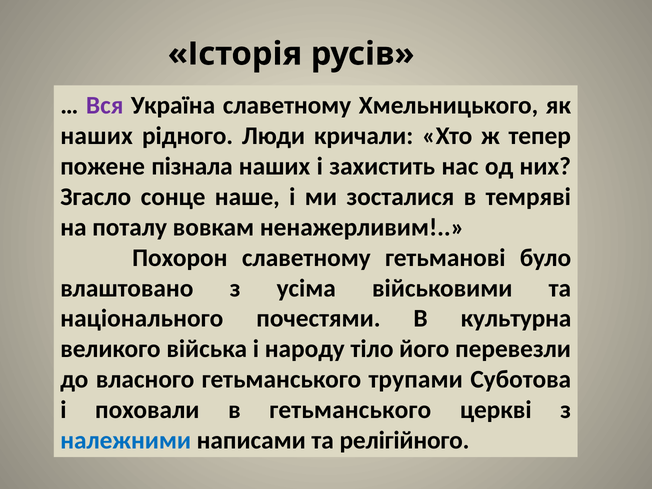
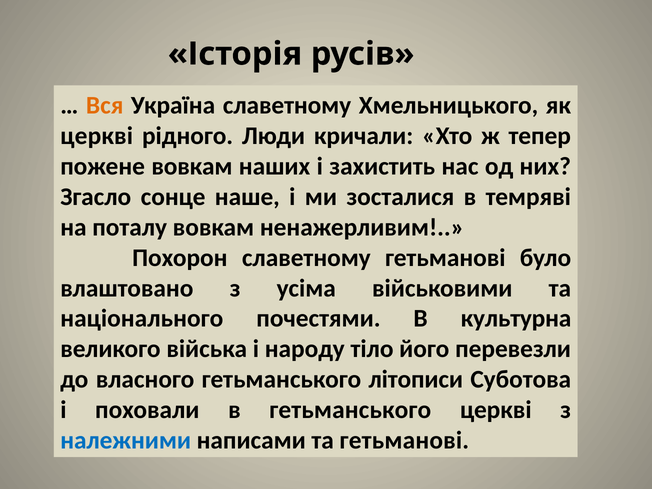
Вся colour: purple -> orange
наших at (97, 136): наших -> церкві
пожене пізнала: пізнала -> вовкам
трупами: трупами -> літописи
та релігійного: релігійного -> гетьманові
